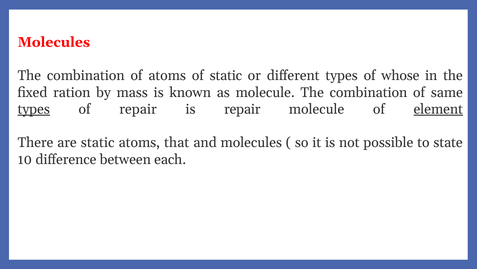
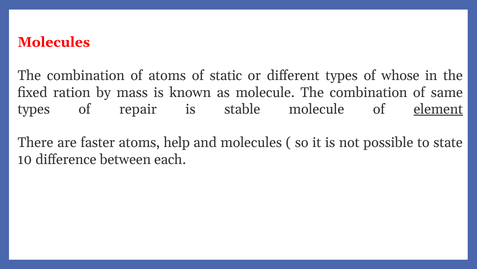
types at (34, 109) underline: present -> none
is repair: repair -> stable
are static: static -> faster
that: that -> help
